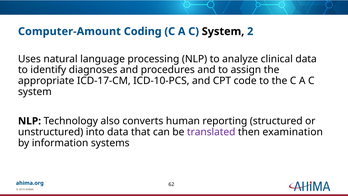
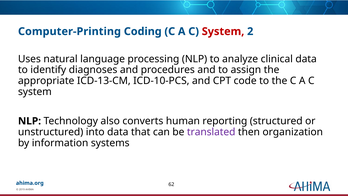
Computer-Amount: Computer-Amount -> Computer-Printing
System at (223, 31) colour: black -> red
ICD-17-CM: ICD-17-CM -> ICD-13-CM
examination: examination -> organization
